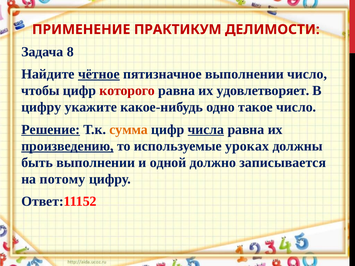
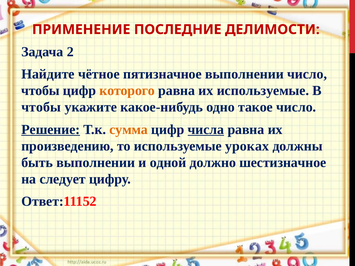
ПРАКТИКУМ: ПРАКТИКУМ -> ПОСЛЕДНИЕ
8: 8 -> 2
чётное underline: present -> none
которого colour: red -> orange
их удовлетворяет: удовлетворяет -> используемые
цифру at (41, 107): цифру -> чтобы
произведению underline: present -> none
записывается: записывается -> шестизначное
потому: потому -> следует
